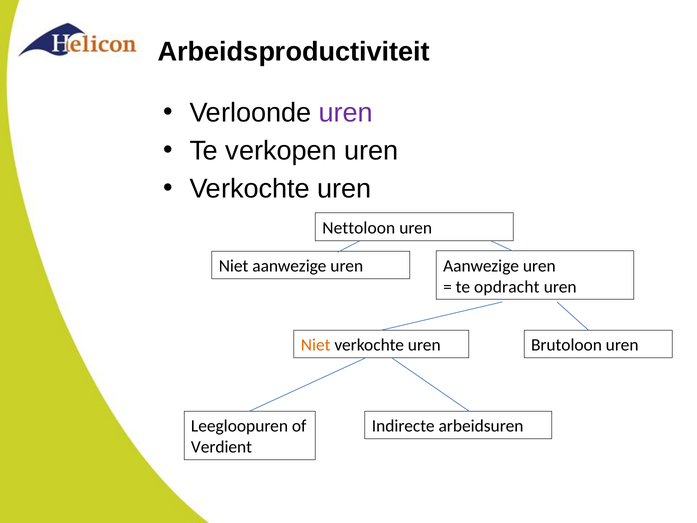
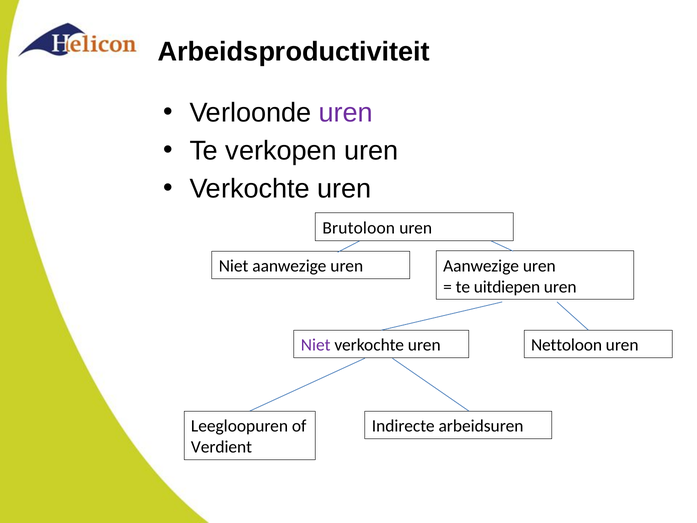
Nettoloon: Nettoloon -> Brutoloon
opdracht: opdracht -> uitdiepen
Niet at (316, 345) colour: orange -> purple
Brutoloon: Brutoloon -> Nettoloon
